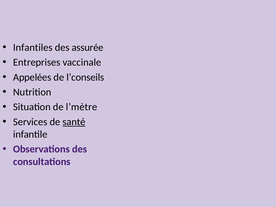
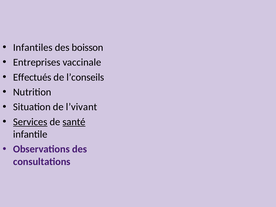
assurée: assurée -> boisson
Appelées: Appelées -> Effectués
l’mètre: l’mètre -> l’vivant
Services underline: none -> present
